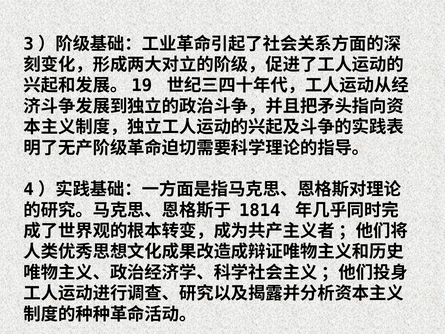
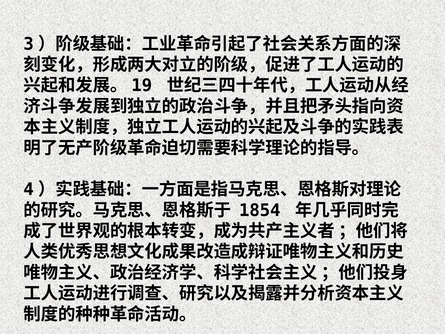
1814: 1814 -> 1854
